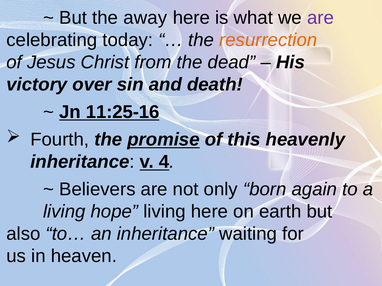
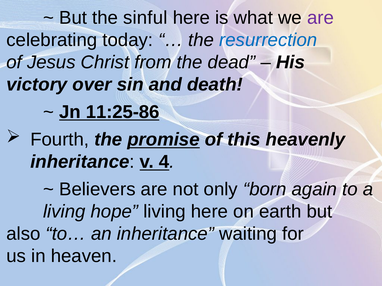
away: away -> sinful
resurrection colour: orange -> blue
11:25-16: 11:25-16 -> 11:25-86
